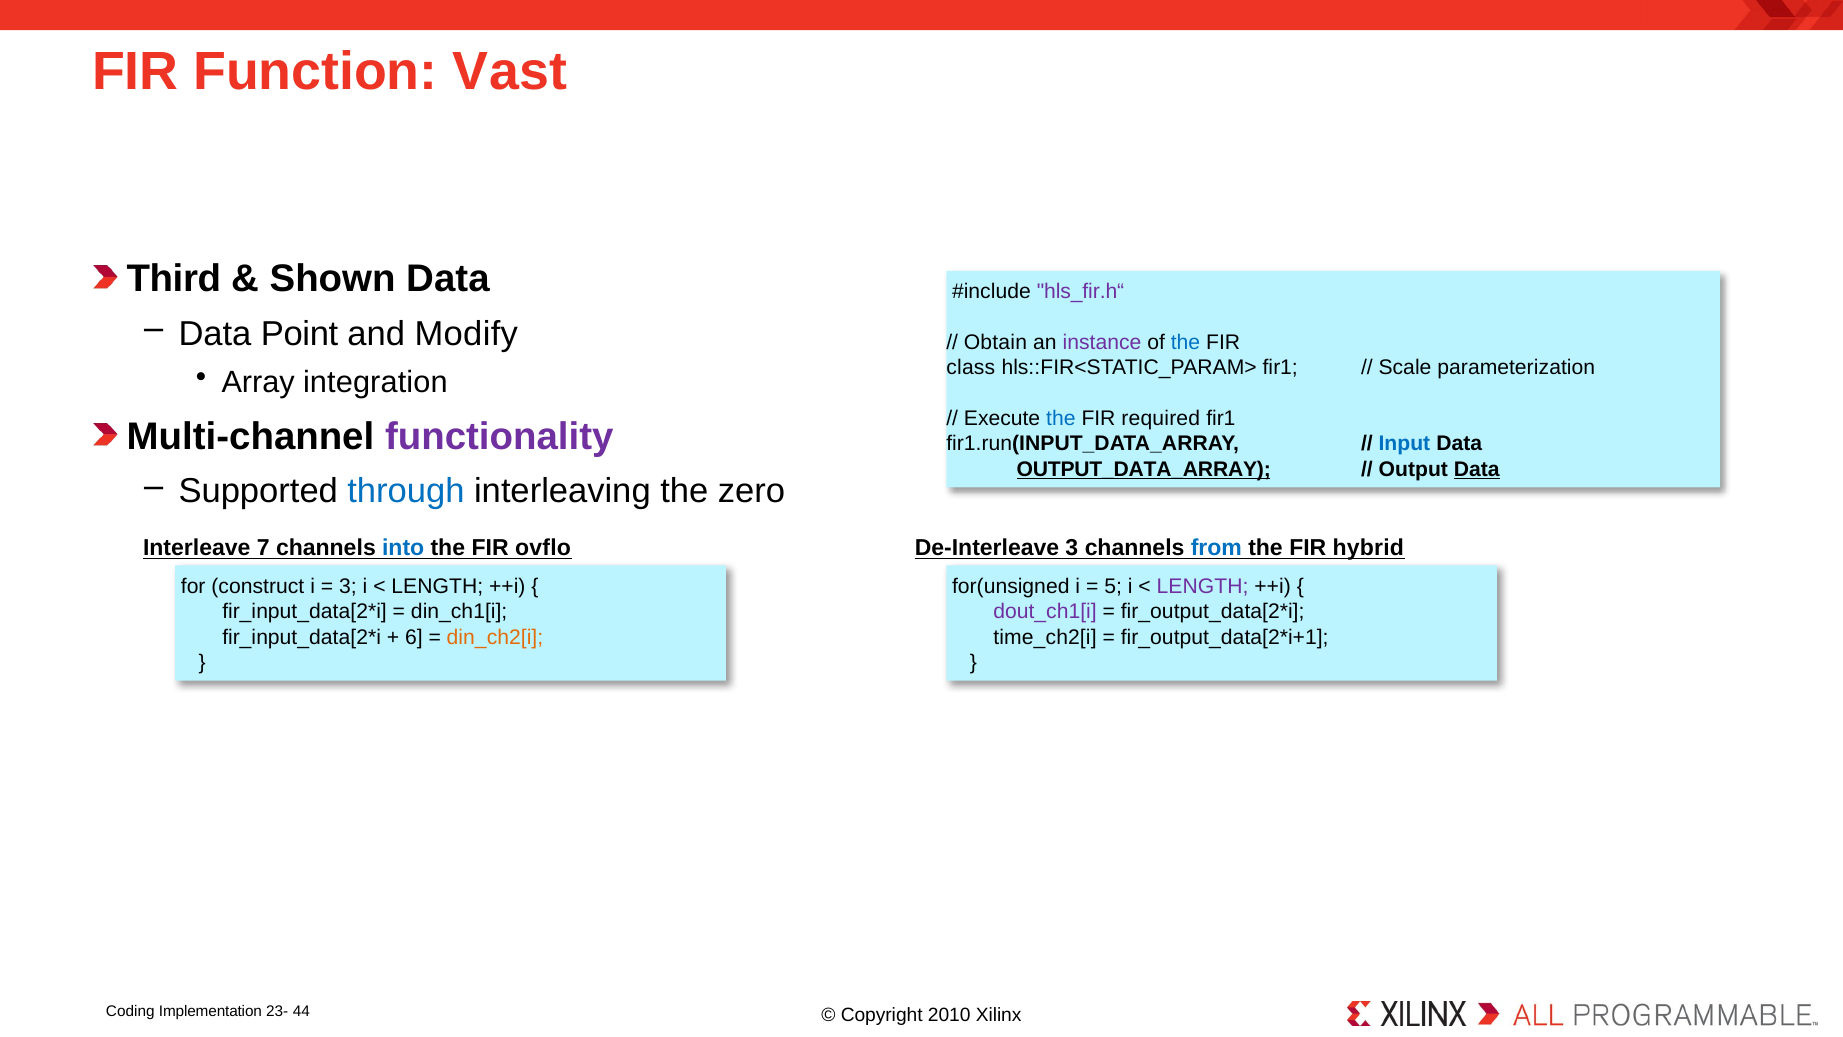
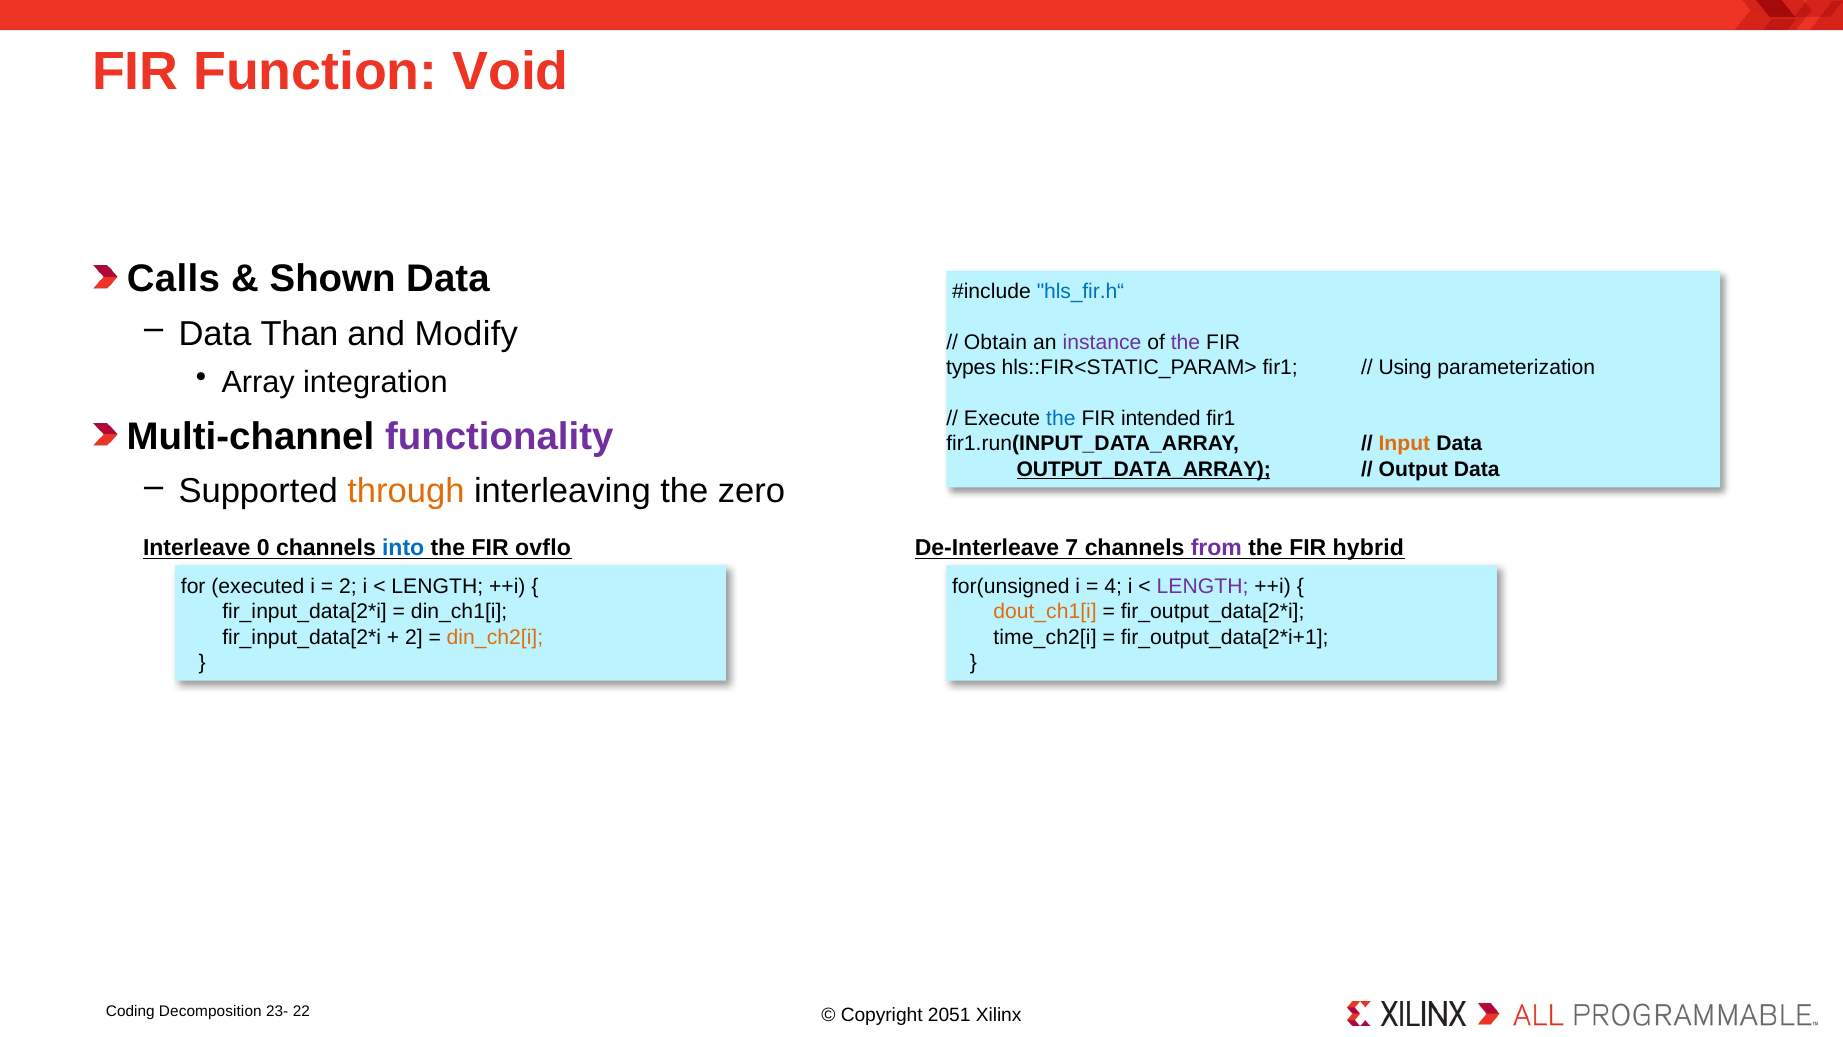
Vast: Vast -> Void
Third: Third -> Calls
hls_fir.h“ colour: purple -> blue
Point: Point -> Than
the at (1186, 343) colour: blue -> purple
class: class -> types
Scale: Scale -> Using
required: required -> intended
Input colour: blue -> orange
Data at (1477, 469) underline: present -> none
through colour: blue -> orange
7: 7 -> 0
De-Interleave 3: 3 -> 7
from colour: blue -> purple
construct: construct -> executed
3 at (348, 586): 3 -> 2
5: 5 -> 4
dout_ch1[i colour: purple -> orange
6 at (414, 637): 6 -> 2
Implementation: Implementation -> Decomposition
44: 44 -> 22
2010: 2010 -> 2051
